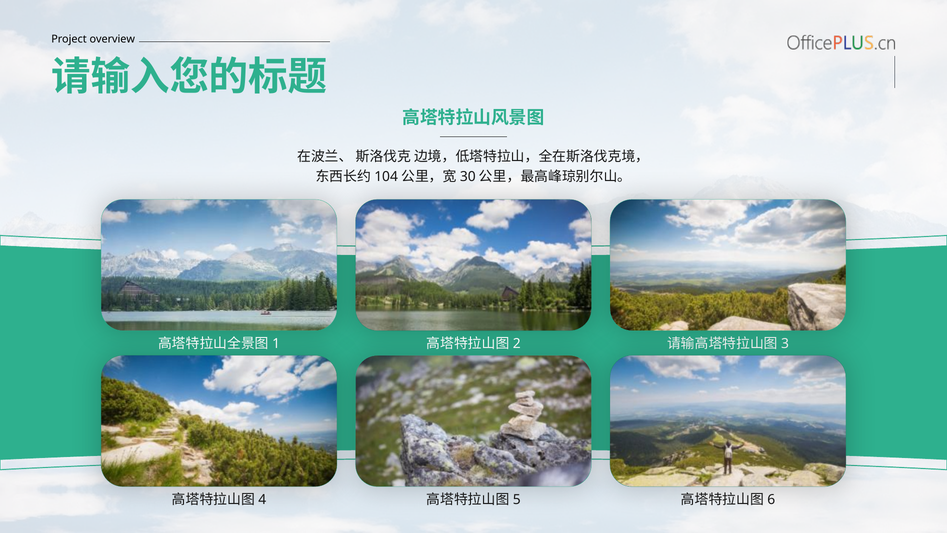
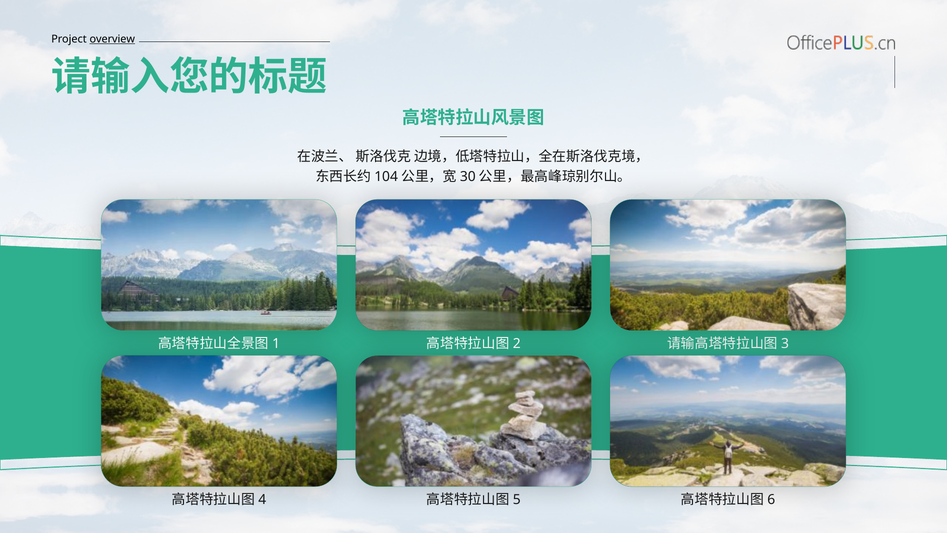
overview underline: none -> present
